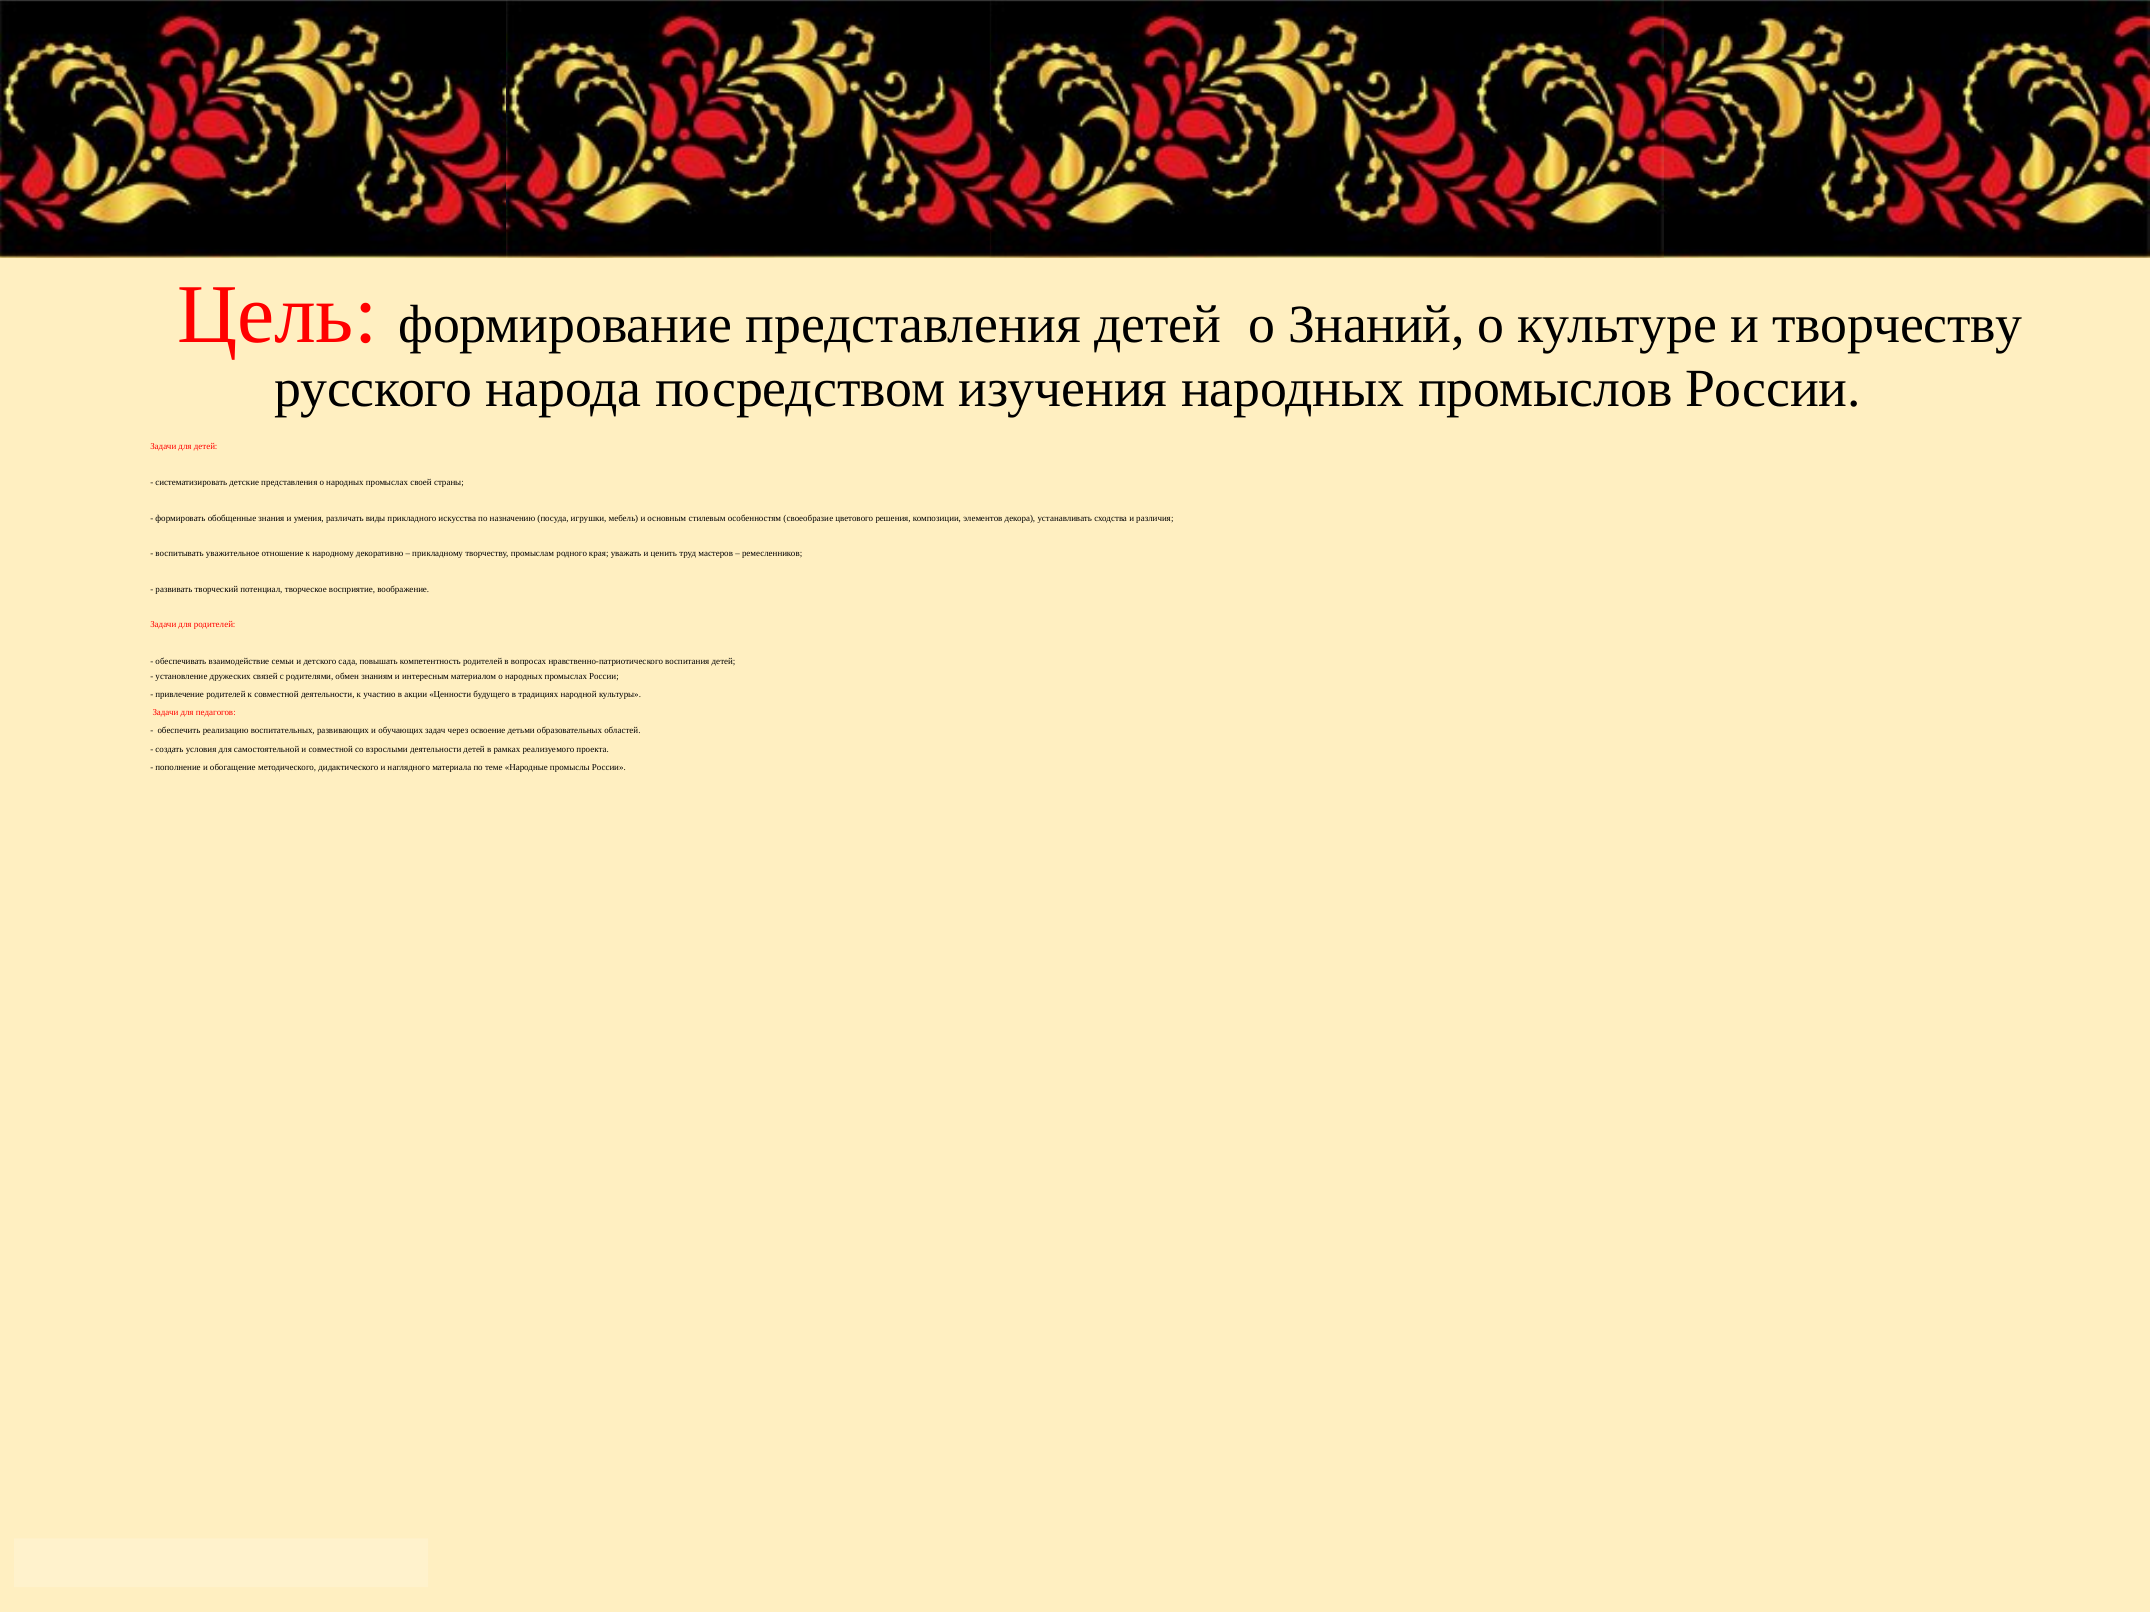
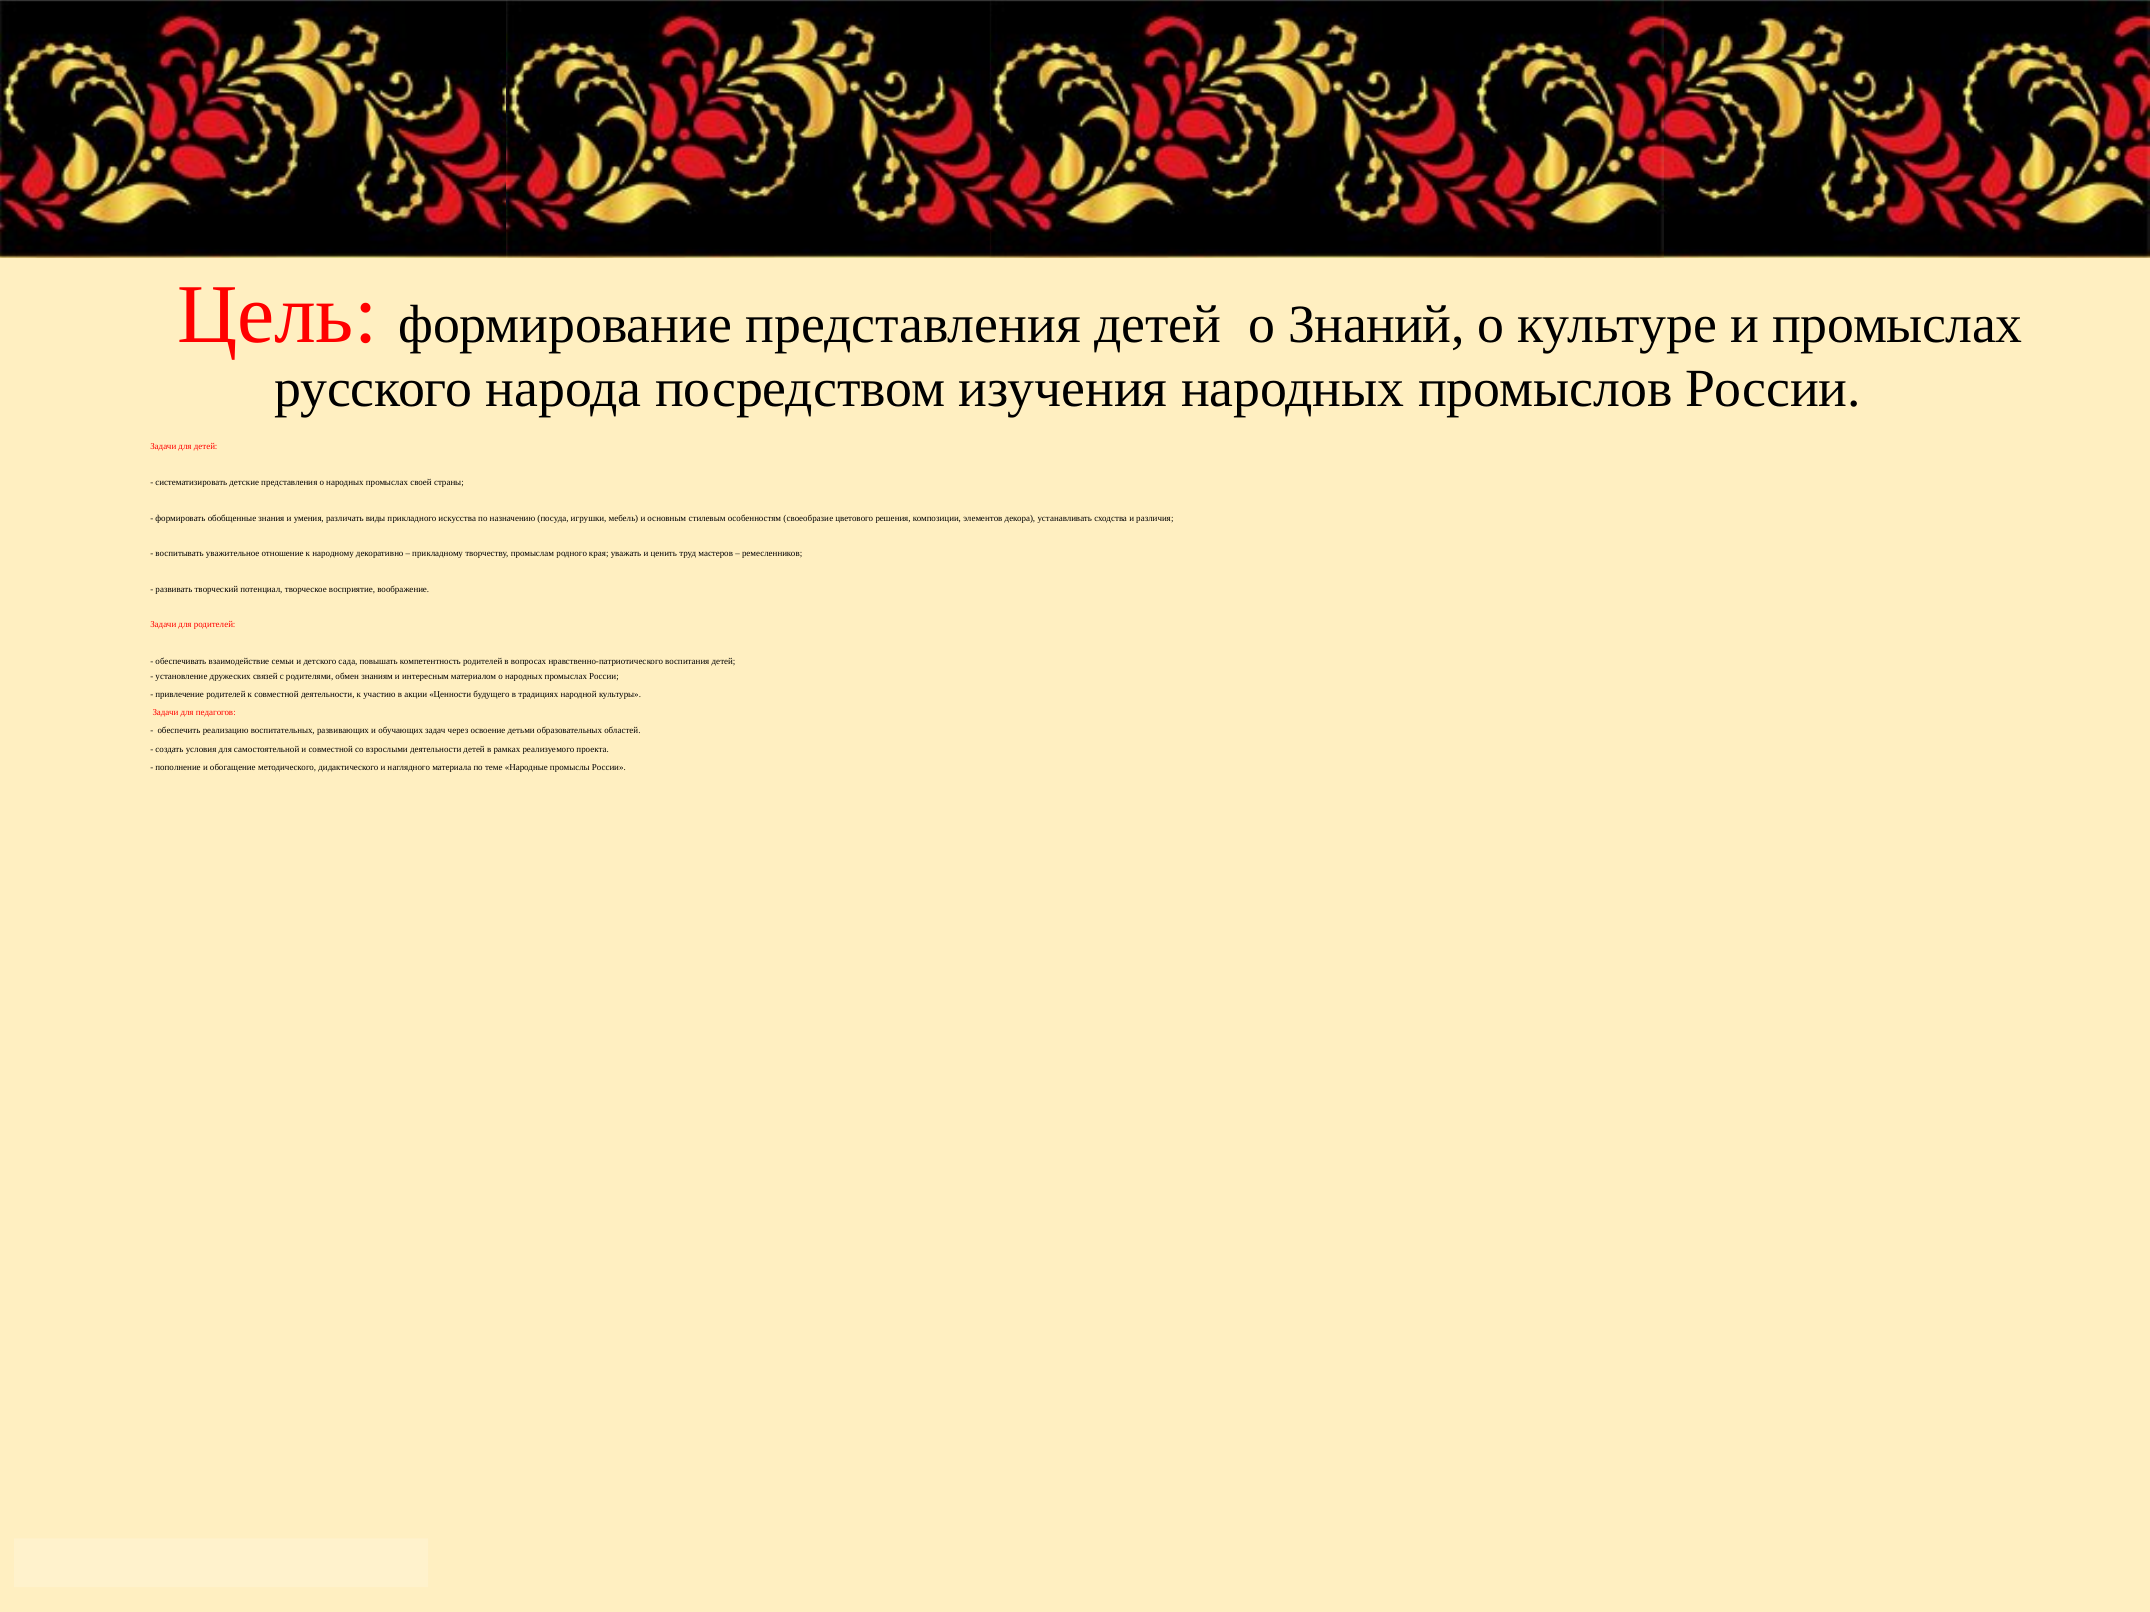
и творчеству: творчеству -> промыслах
